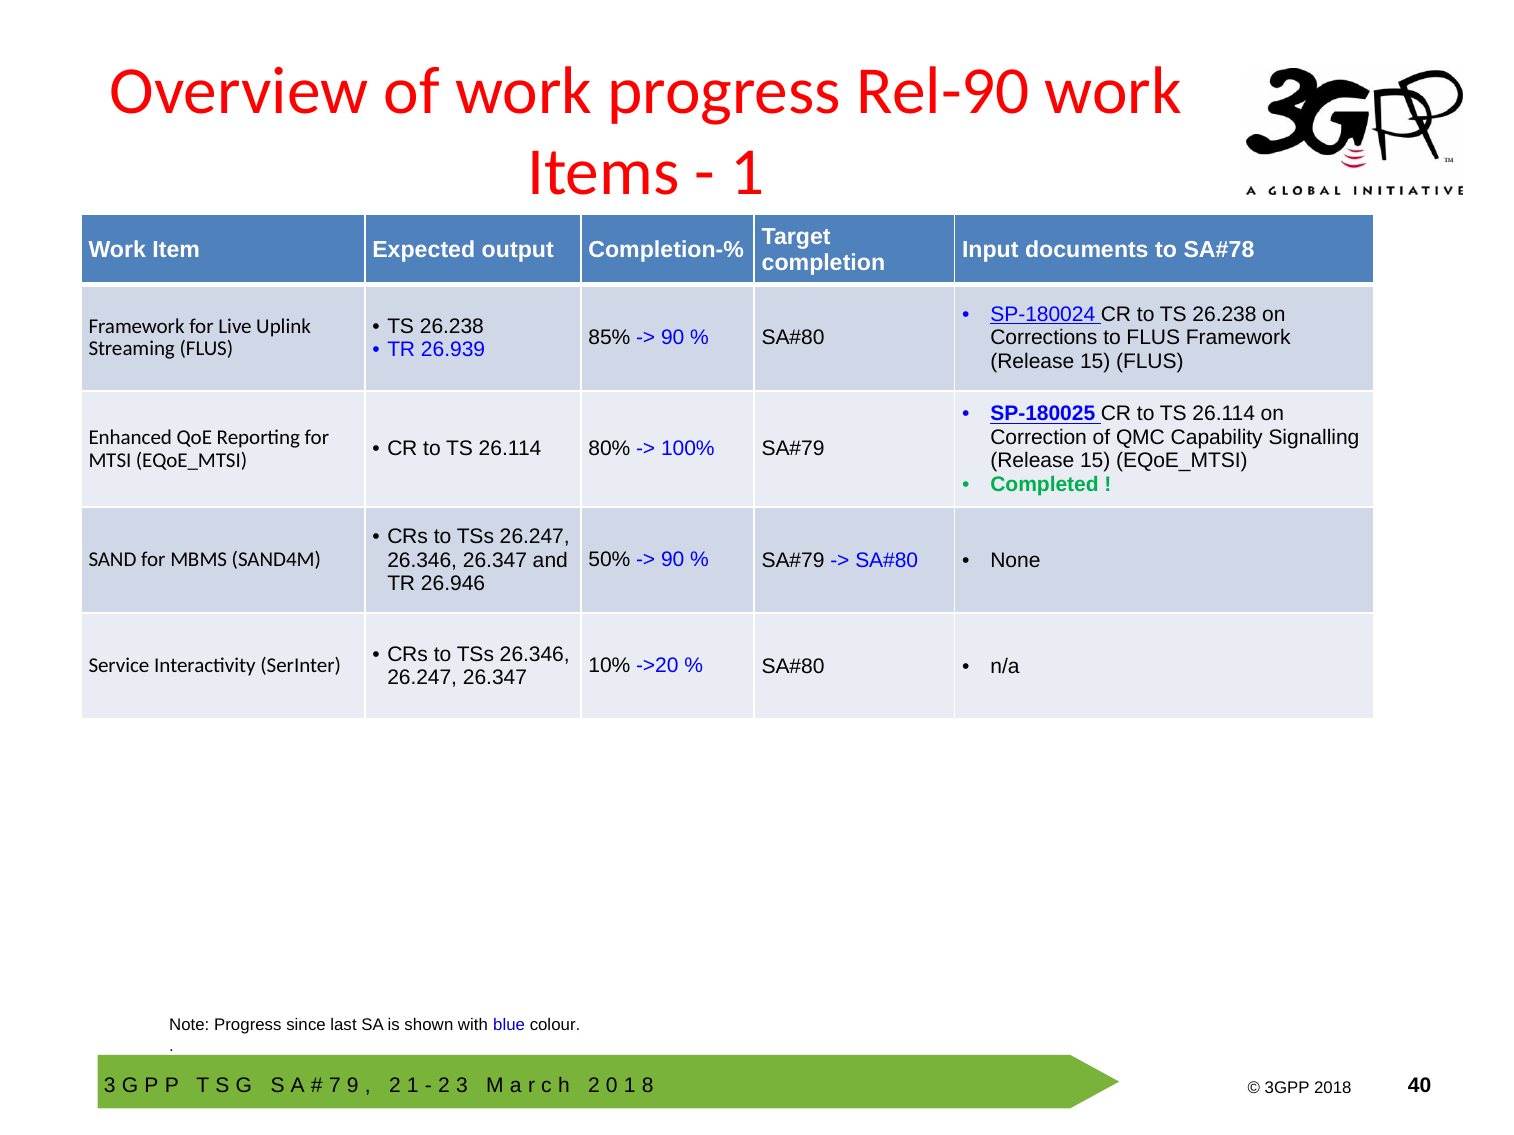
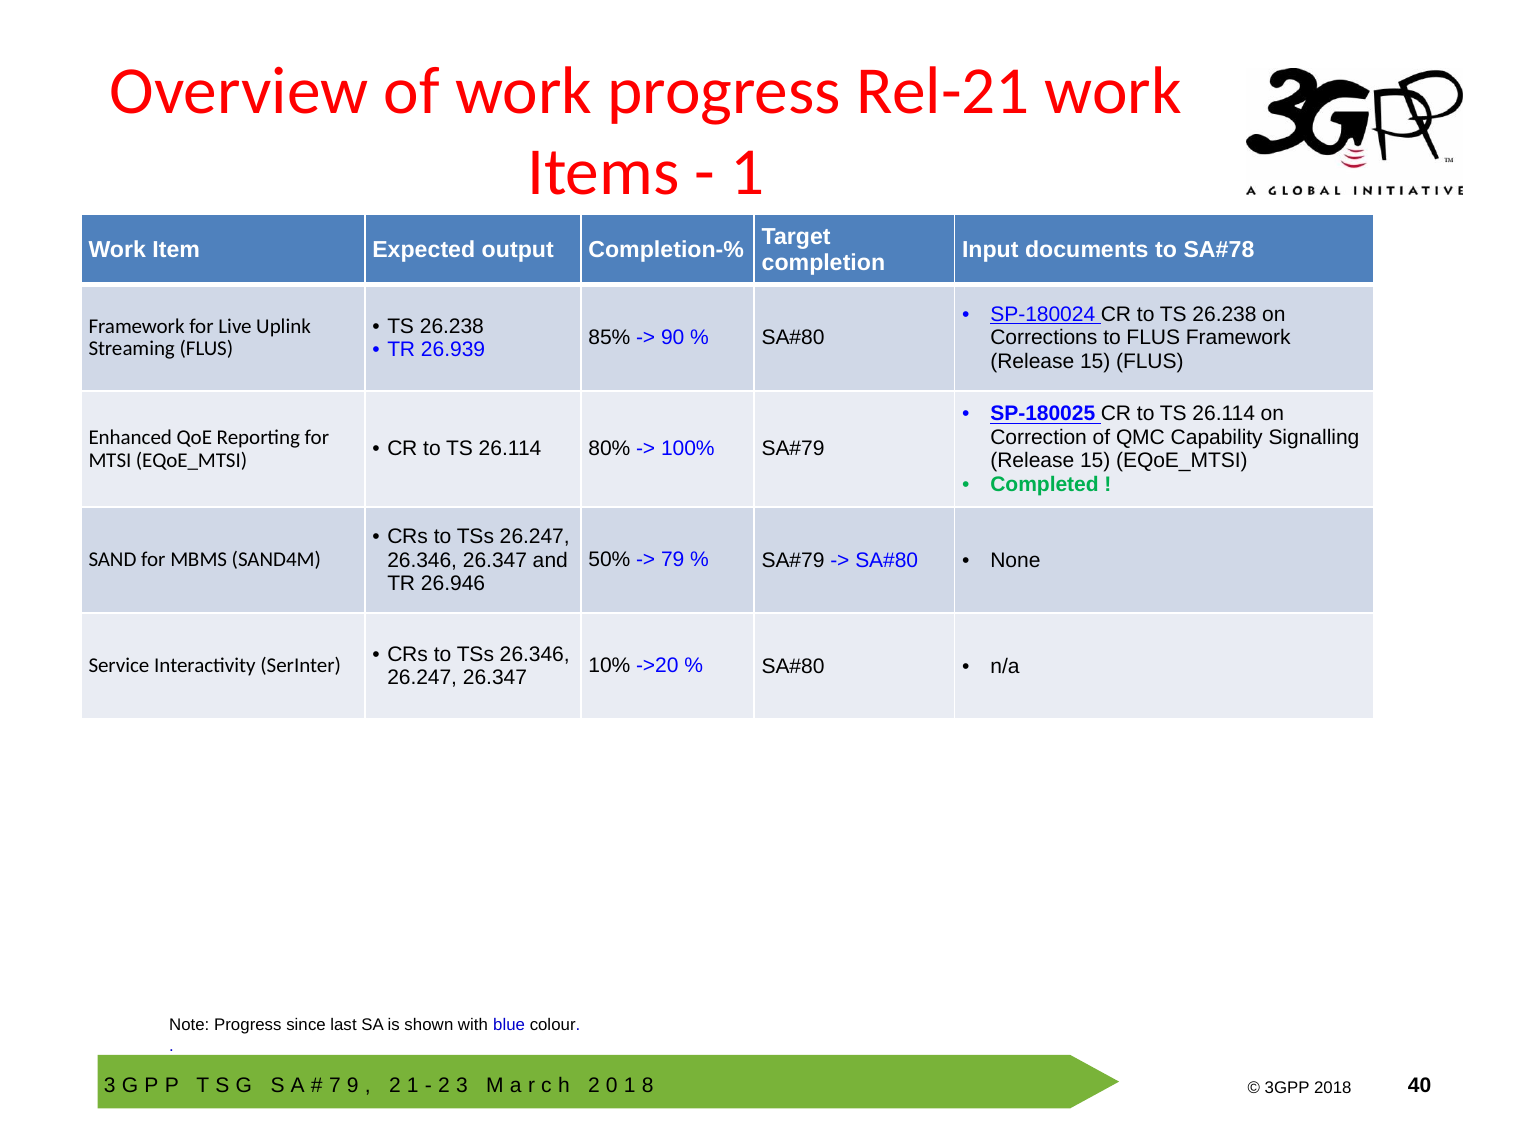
Rel-90: Rel-90 -> Rel-21
90 at (673, 560): 90 -> 79
